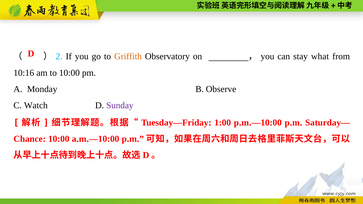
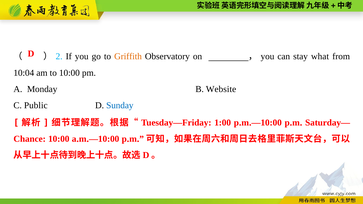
10:16: 10:16 -> 10:04
Observe: Observe -> Website
Watch: Watch -> Public
Sunday colour: purple -> blue
